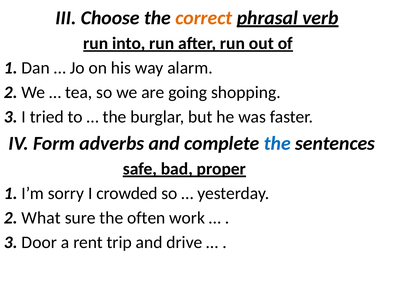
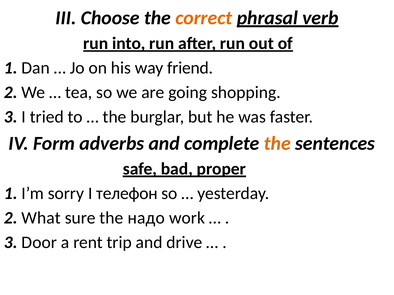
alarm: alarm -> friend
the at (277, 144) colour: blue -> orange
crowded: crowded -> телефон
often: often -> надо
